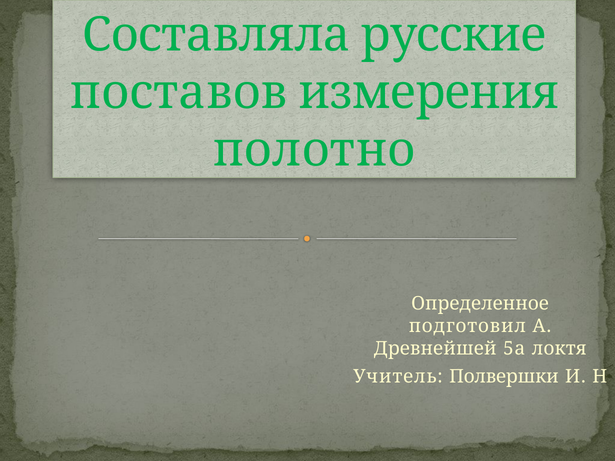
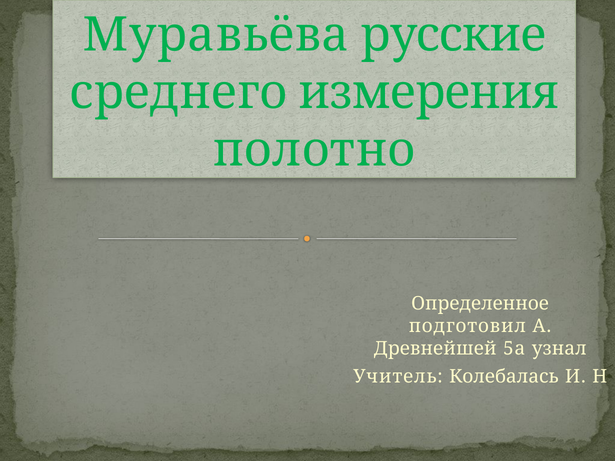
Составляла: Составляла -> Муравьёва
поставов: поставов -> среднего
локтя: локтя -> узнал
Полвершки: Полвершки -> Колебалась
